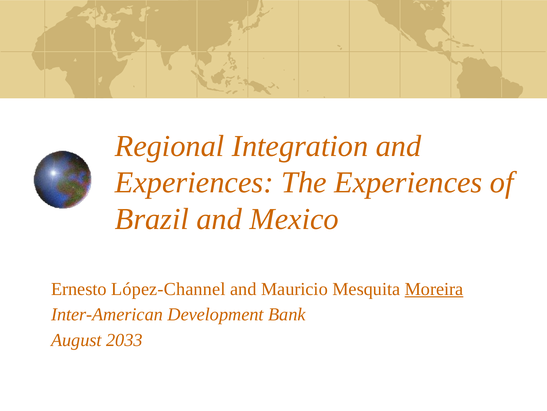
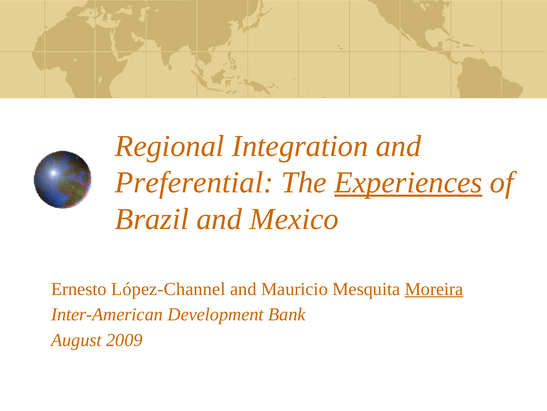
Experiences at (194, 182): Experiences -> Preferential
Experiences at (408, 182) underline: none -> present
2033: 2033 -> 2009
